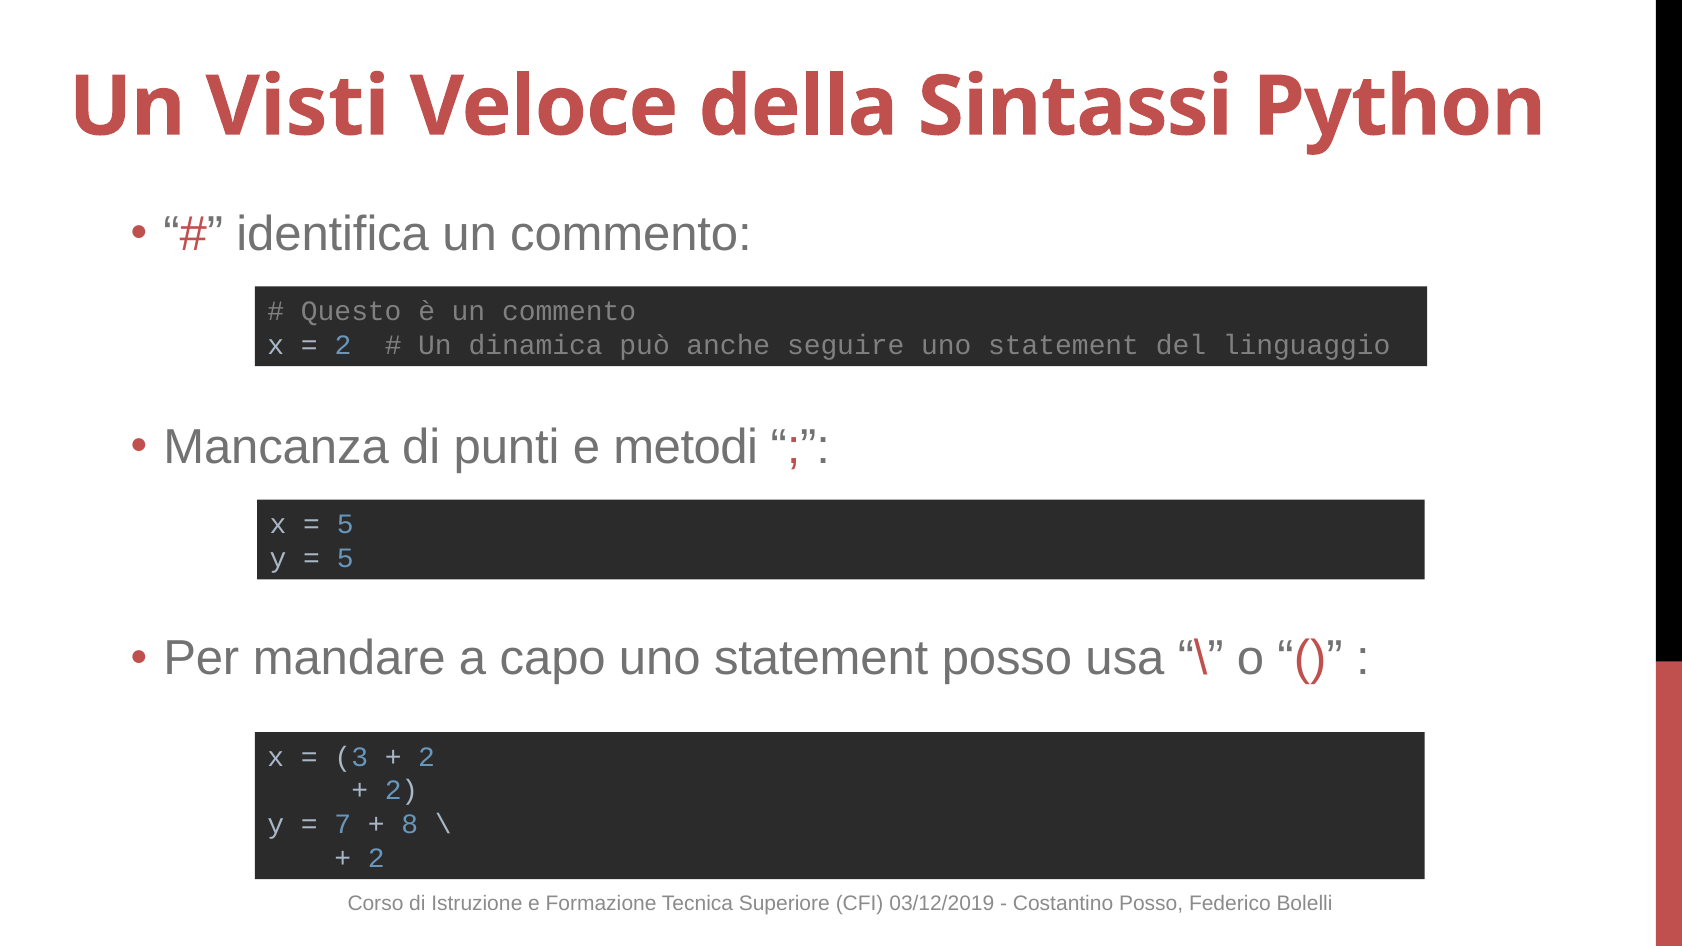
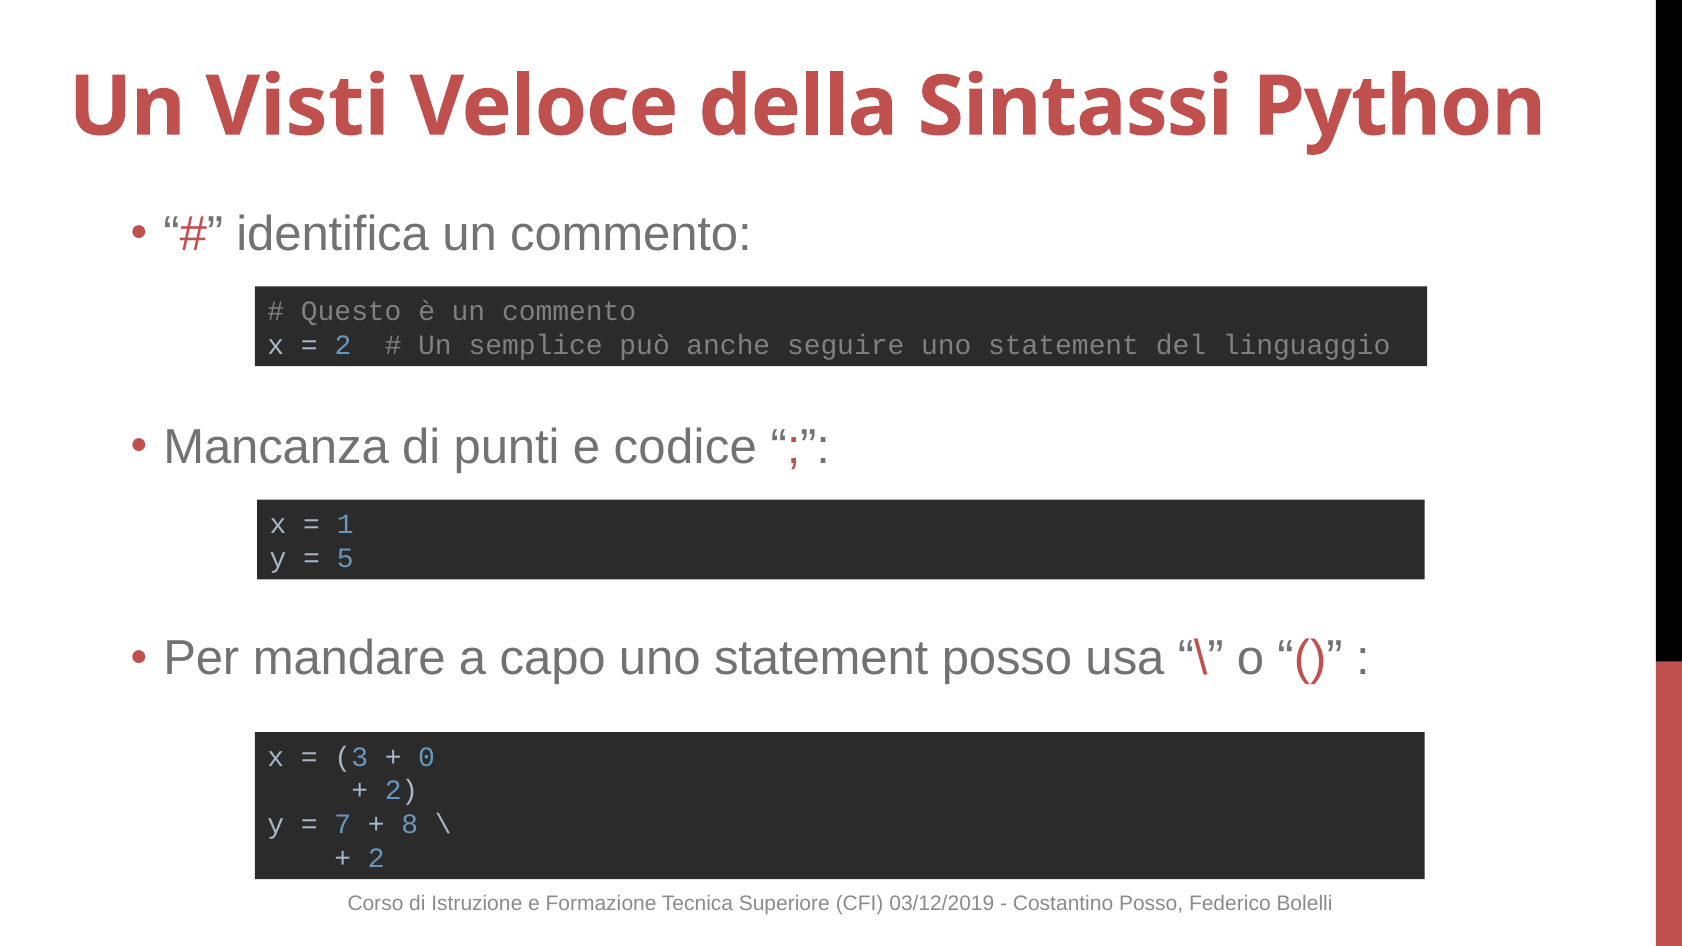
dinamica: dinamica -> semplice
metodi: metodi -> codice
5 at (345, 525): 5 -> 1
2 at (427, 757): 2 -> 0
